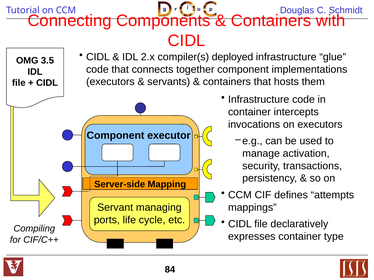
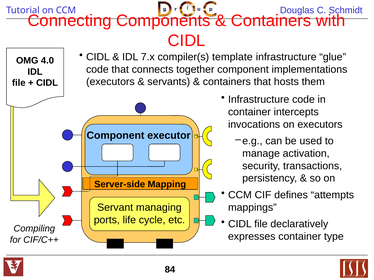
2.x: 2.x -> 7.x
deployed: deployed -> template
3.5: 3.5 -> 4.0
